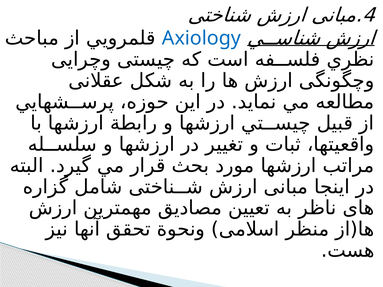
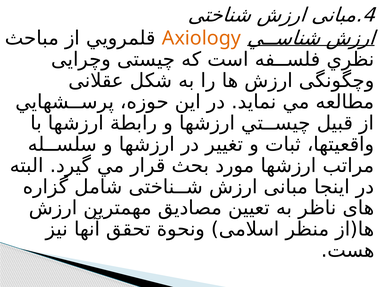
Axiology colour: blue -> orange
